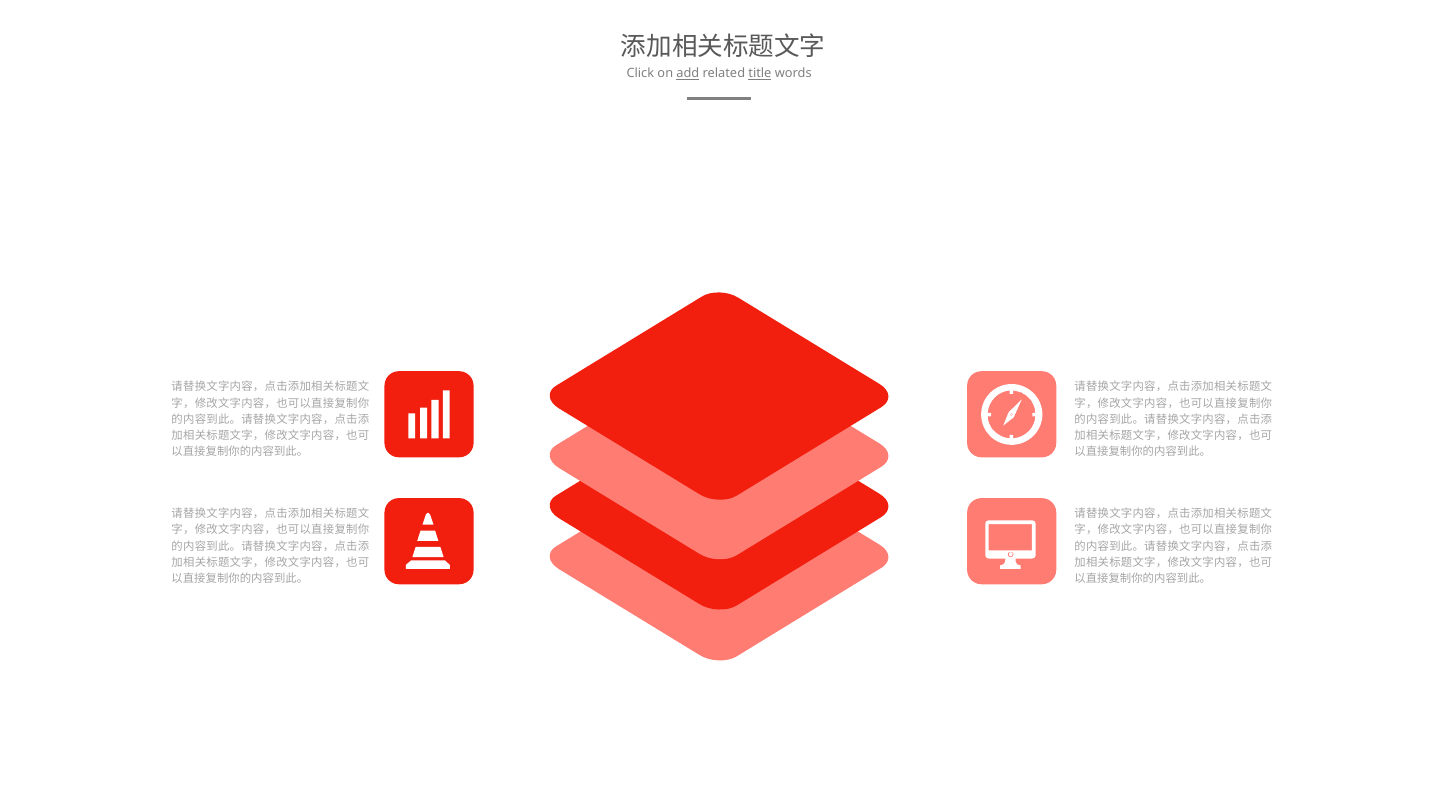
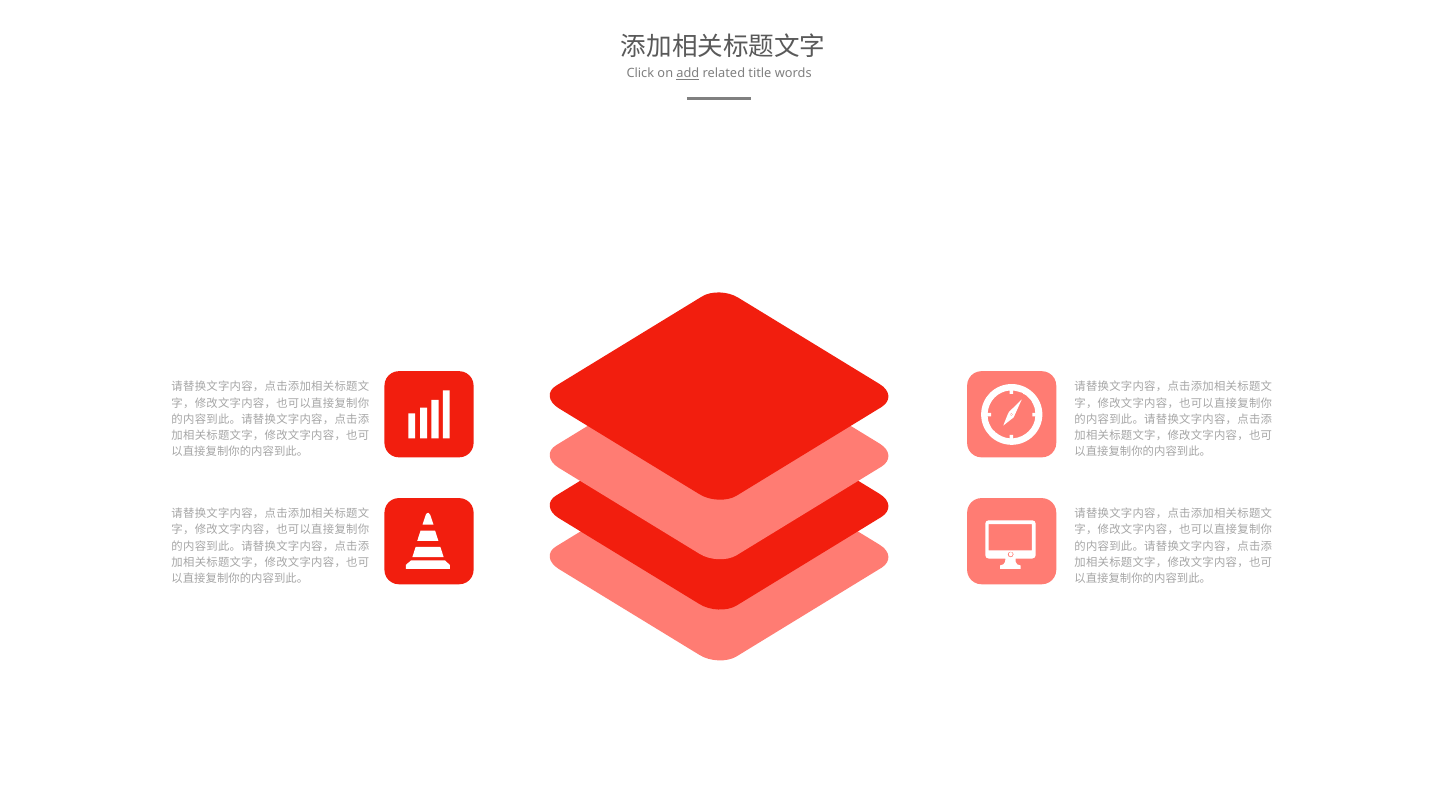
title underline: present -> none
